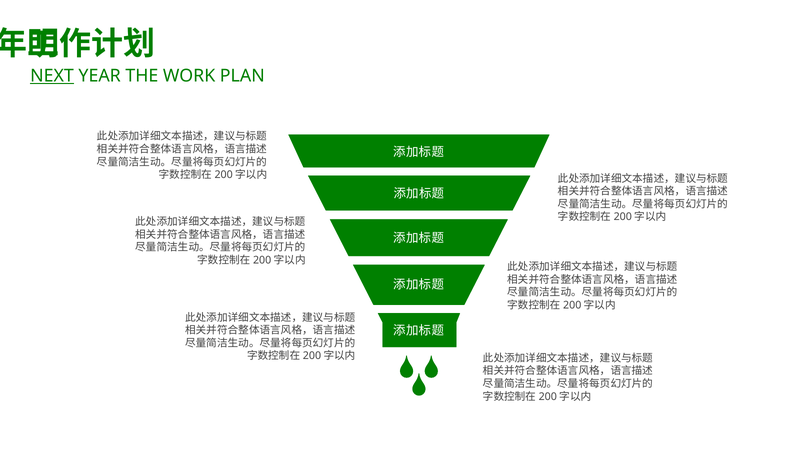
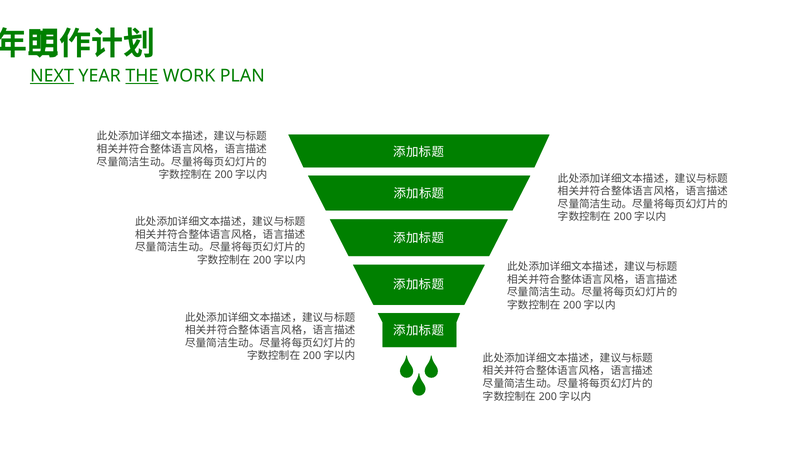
THE underline: none -> present
